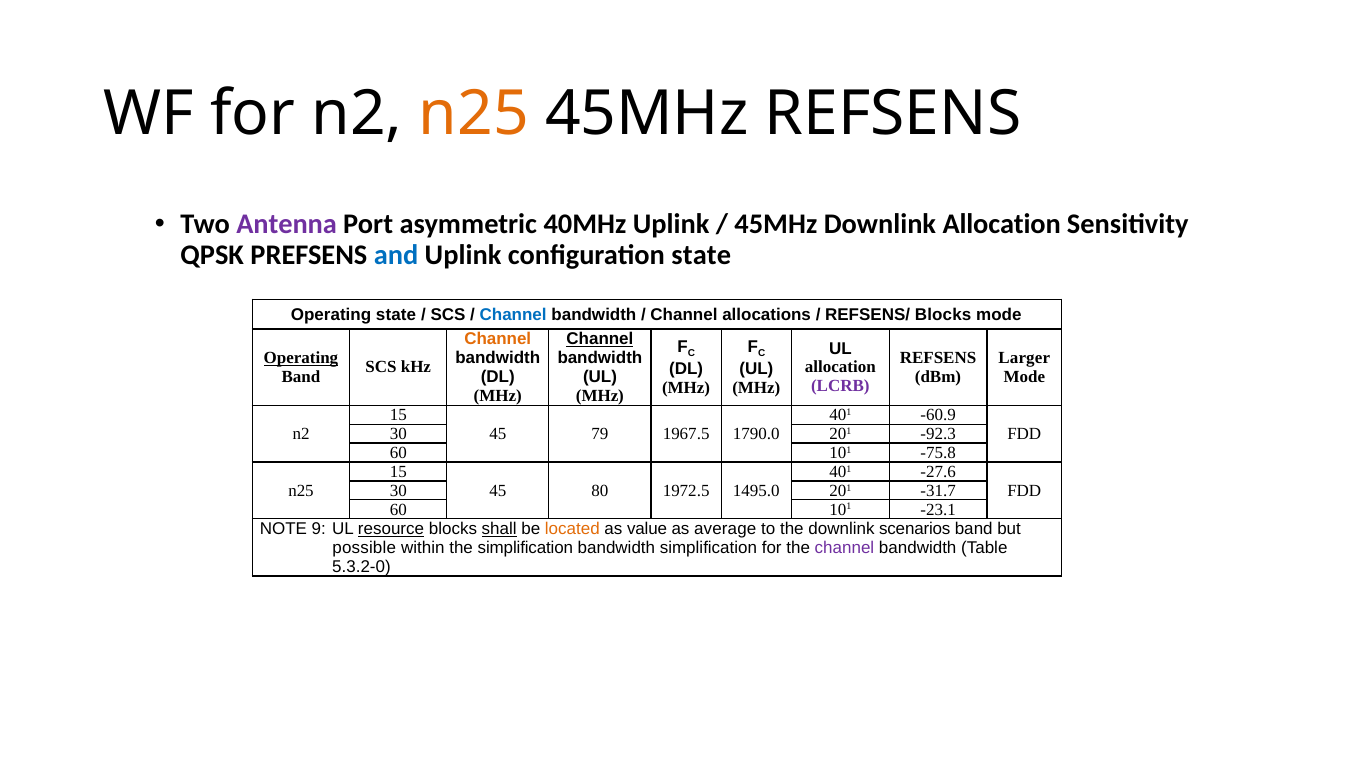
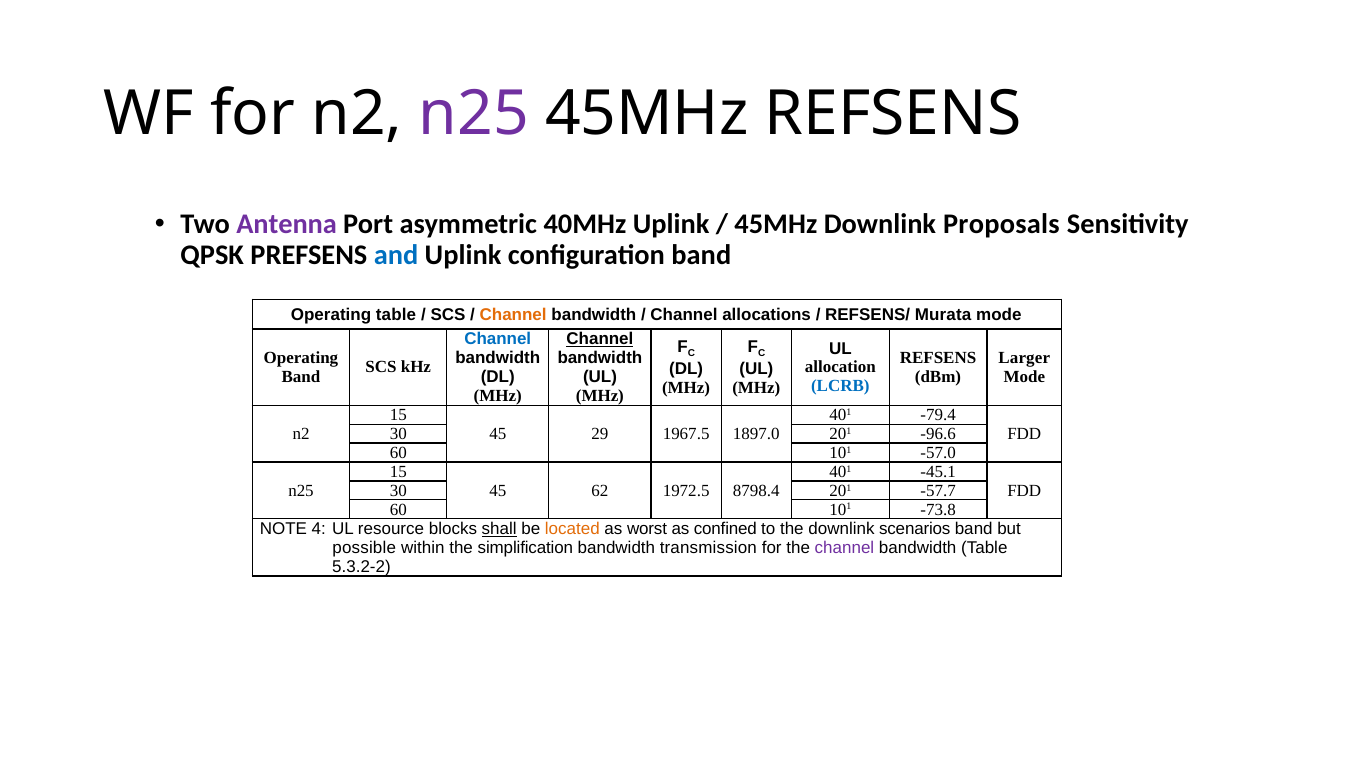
n25 at (474, 114) colour: orange -> purple
Downlink Allocation: Allocation -> Proposals
configuration state: state -> band
Operating state: state -> table
Channel at (513, 315) colour: blue -> orange
REFSENS/ Blocks: Blocks -> Murata
Channel at (498, 339) colour: orange -> blue
Operating at (301, 358) underline: present -> none
LCRB colour: purple -> blue
-60.9: -60.9 -> -79.4
79: 79 -> 29
1790.0: 1790.0 -> 1897.0
-92.3: -92.3 -> -96.6
-75.8: -75.8 -> -57.0
-27.6: -27.6 -> -45.1
80: 80 -> 62
1495.0: 1495.0 -> 8798.4
-31.7: -31.7 -> -57.7
-23.1: -23.1 -> -73.8
9: 9 -> 4
resource underline: present -> none
value: value -> worst
average: average -> confined
bandwidth simplification: simplification -> transmission
5.3.2-0: 5.3.2-0 -> 5.3.2-2
